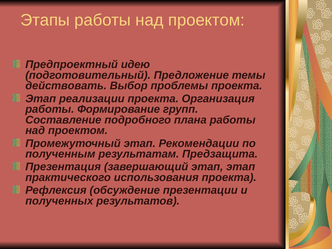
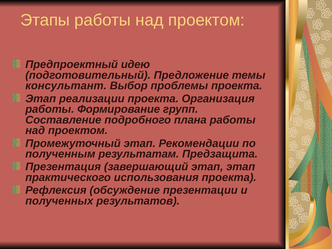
действовать: действовать -> консультант
